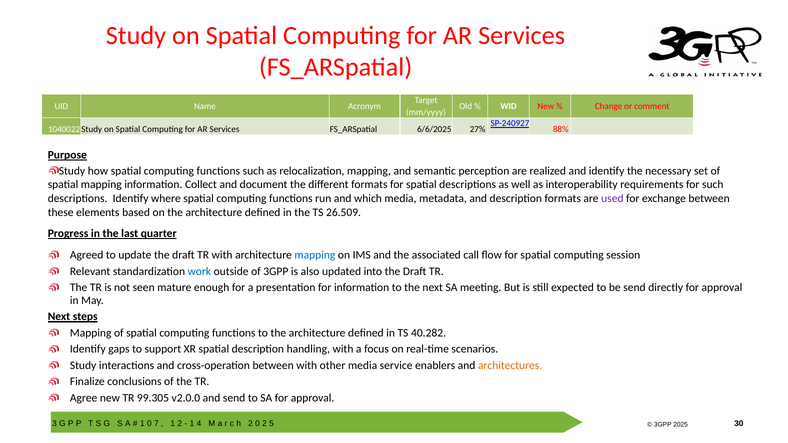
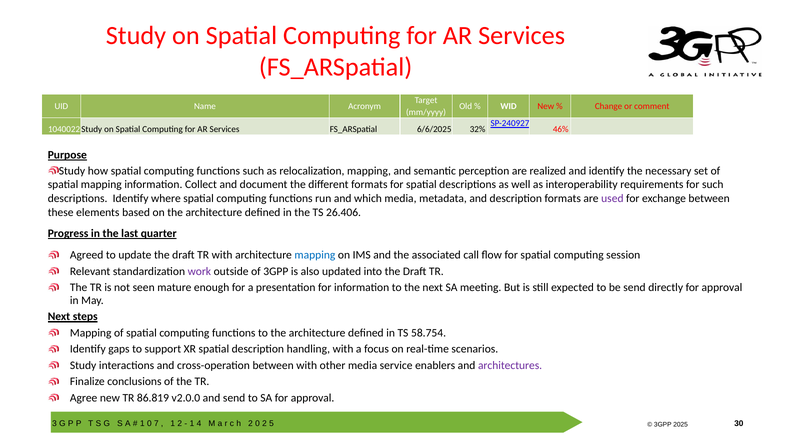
27%: 27% -> 32%
88%: 88% -> 46%
26.509: 26.509 -> 26.406
work colour: blue -> purple
40.282: 40.282 -> 58.754
architectures colour: orange -> purple
99.305: 99.305 -> 86.819
